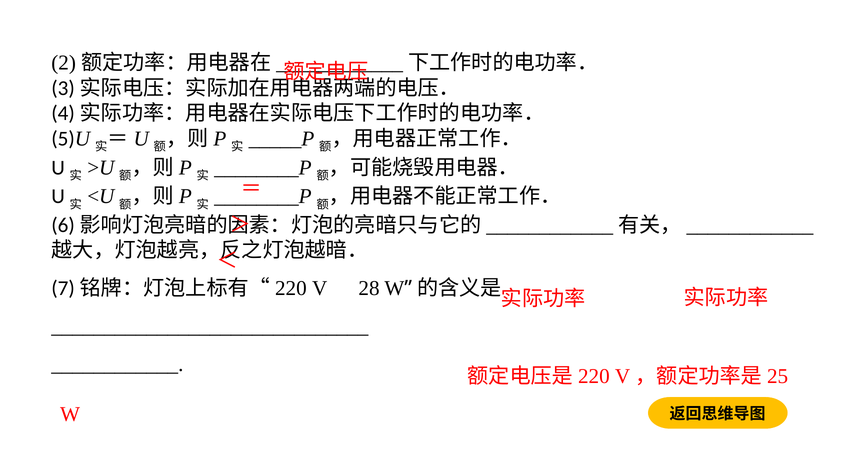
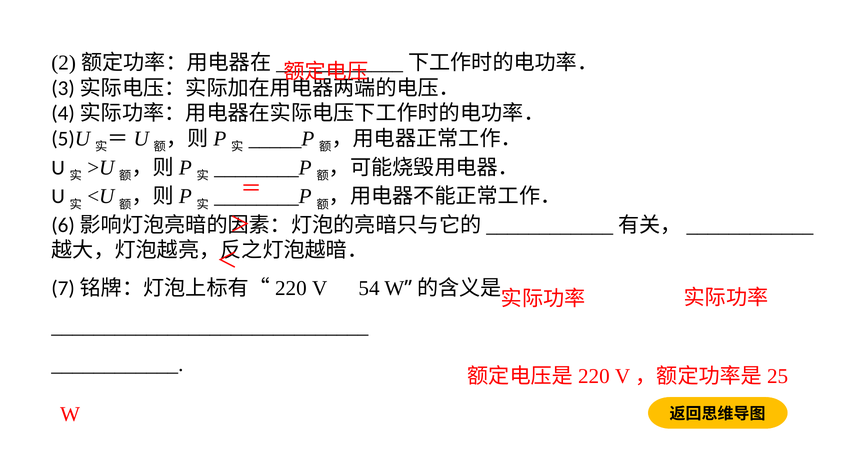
28: 28 -> 54
